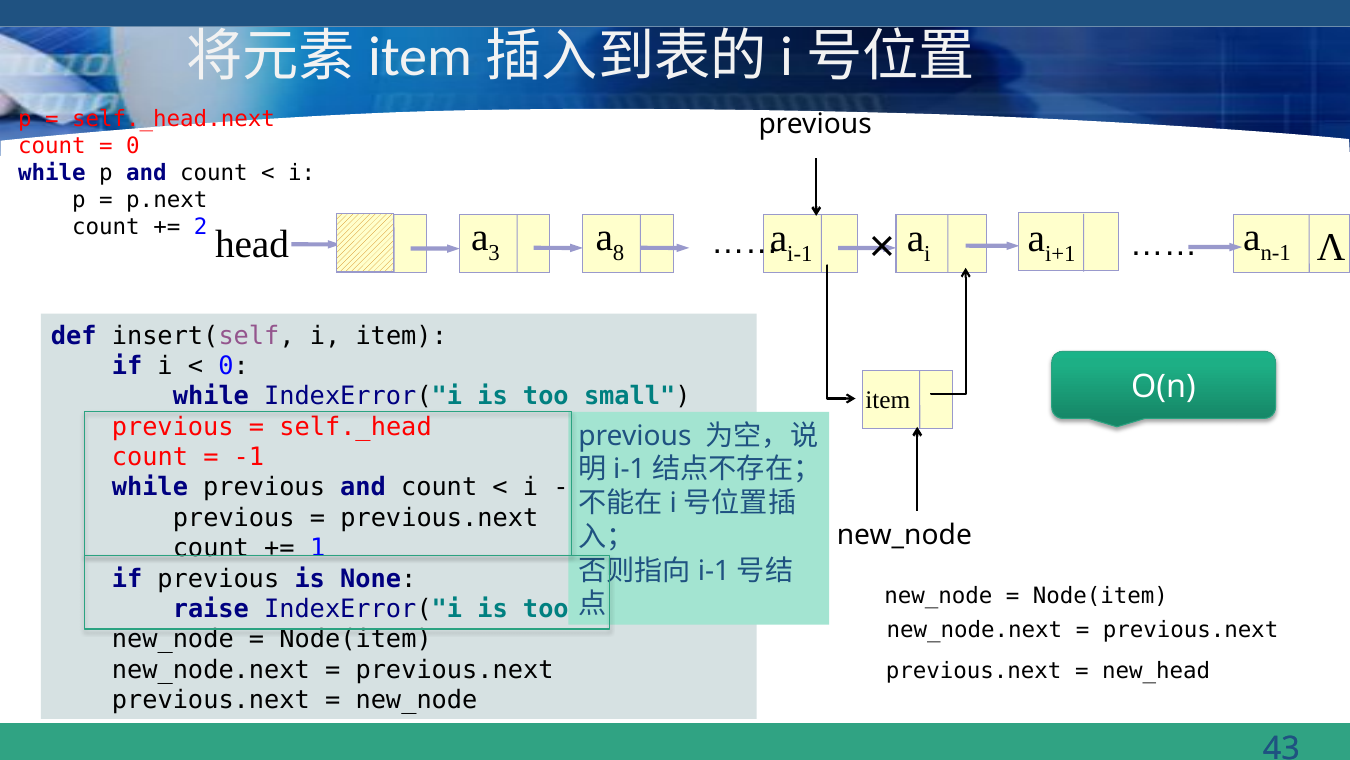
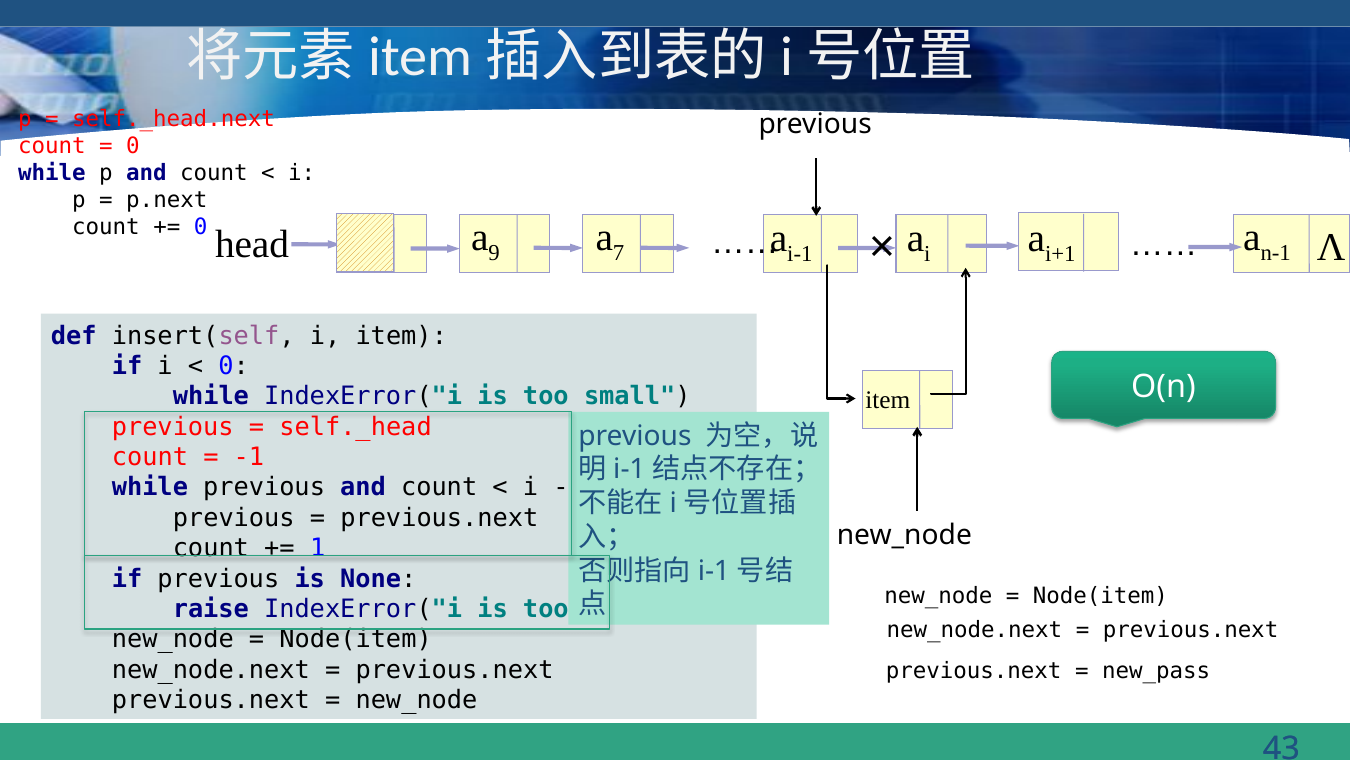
2 at (201, 226): 2 -> 0
3: 3 -> 9
8: 8 -> 7
new_head: new_head -> new_pass
